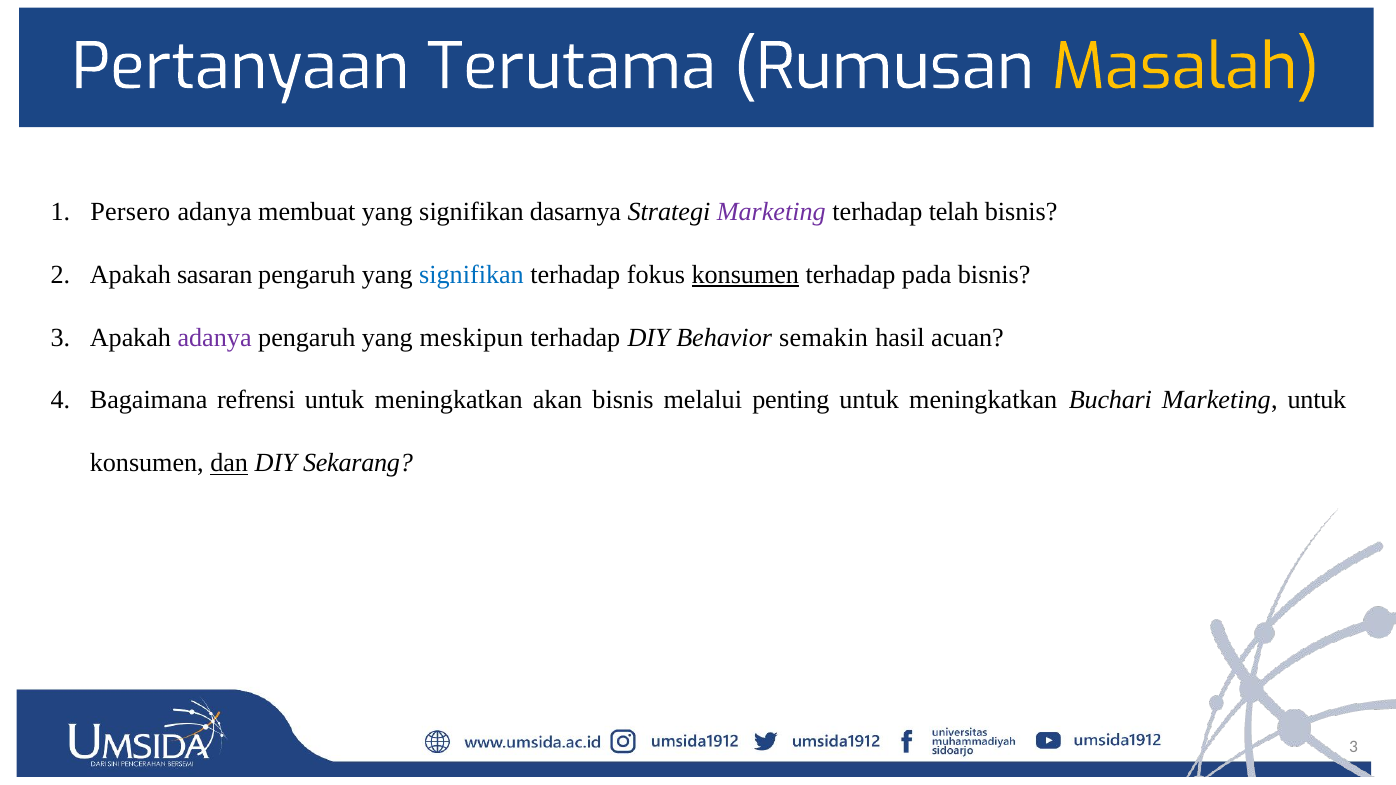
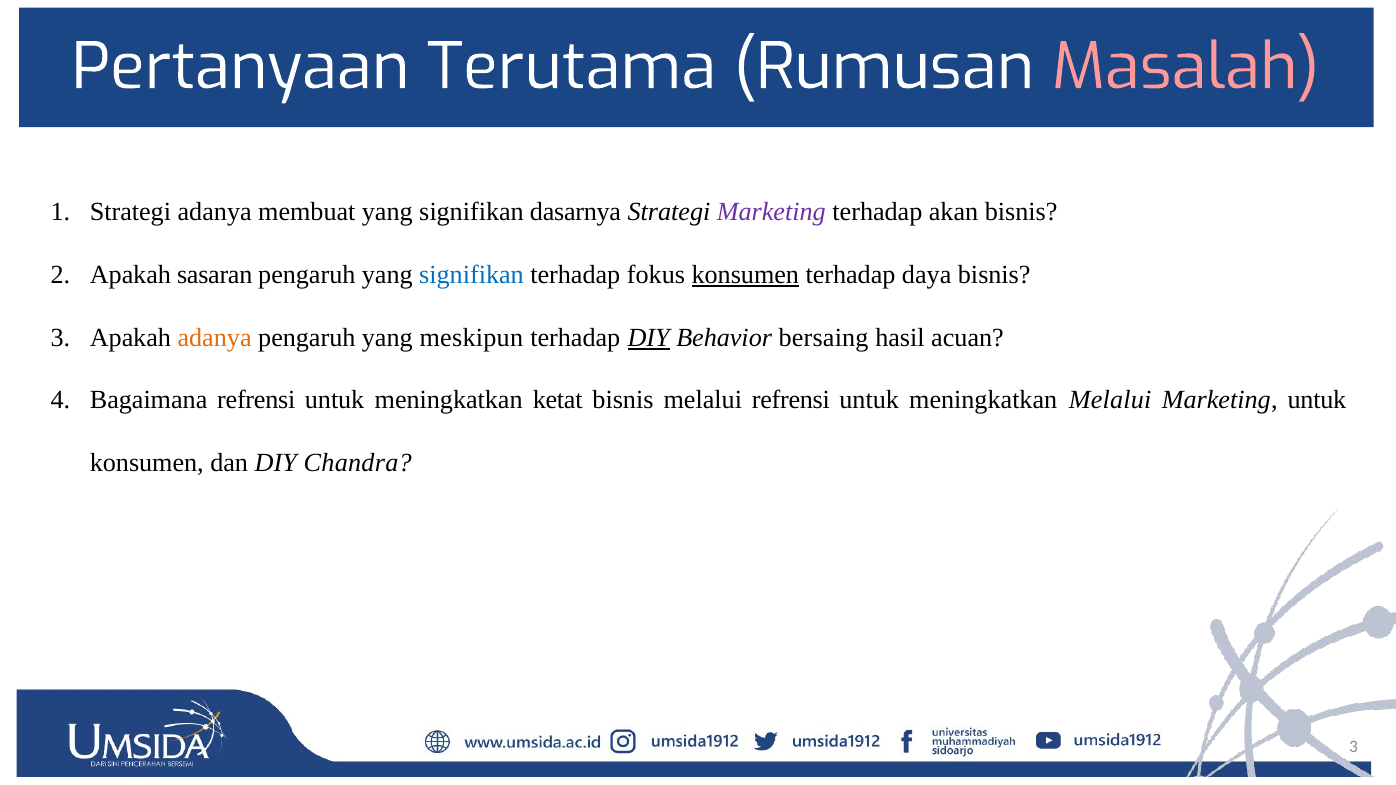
Masalah colour: yellow -> pink
Persero at (130, 212): Persero -> Strategi
telah: telah -> akan
pada: pada -> daya
adanya at (215, 338) colour: purple -> orange
DIY at (649, 338) underline: none -> present
semakin: semakin -> bersaing
akan: akan -> ketat
melalui penting: penting -> refrensi
meningkatkan Buchari: Buchari -> Melalui
dan underline: present -> none
Sekarang: Sekarang -> Chandra
